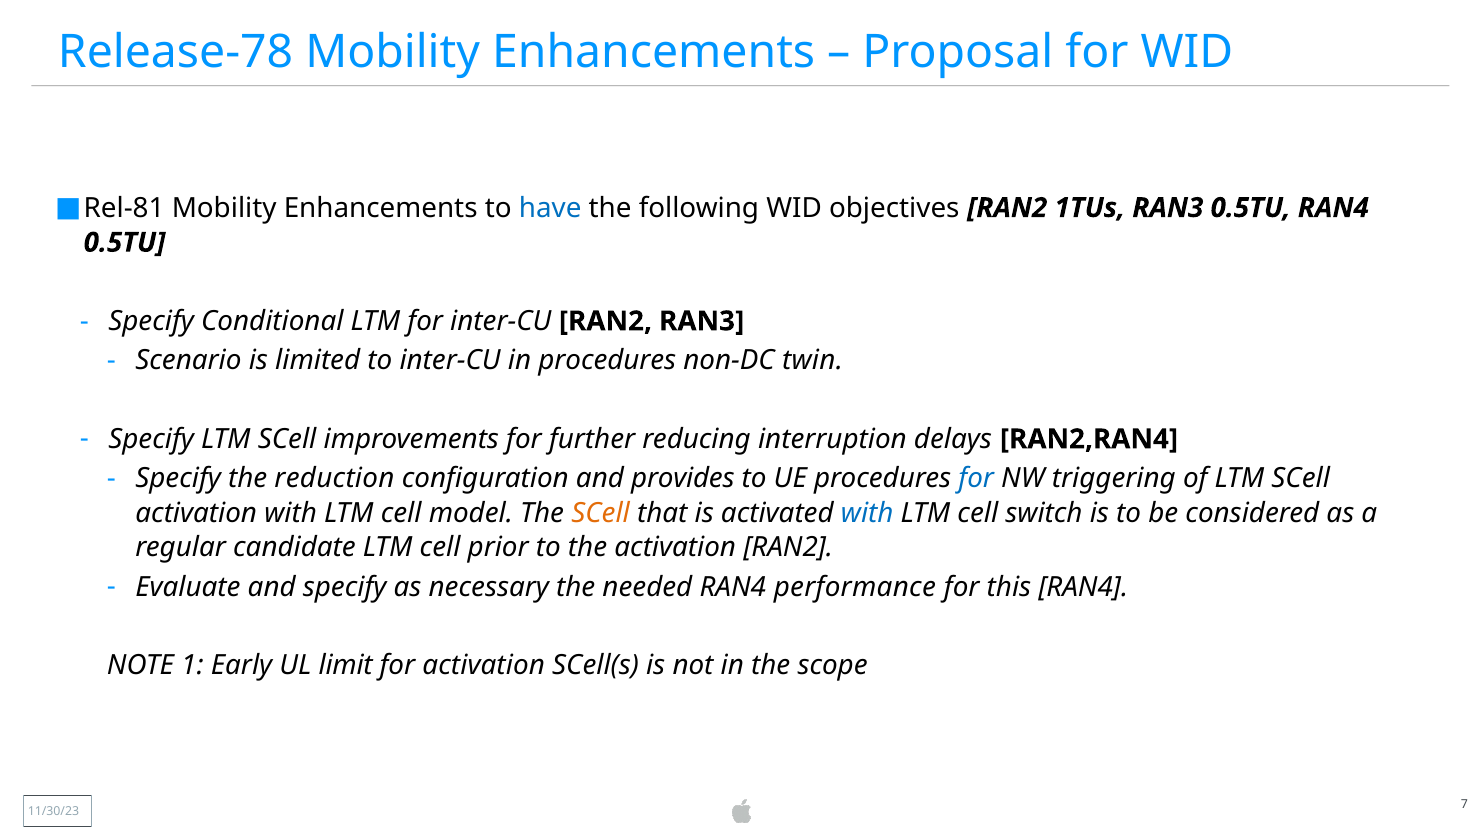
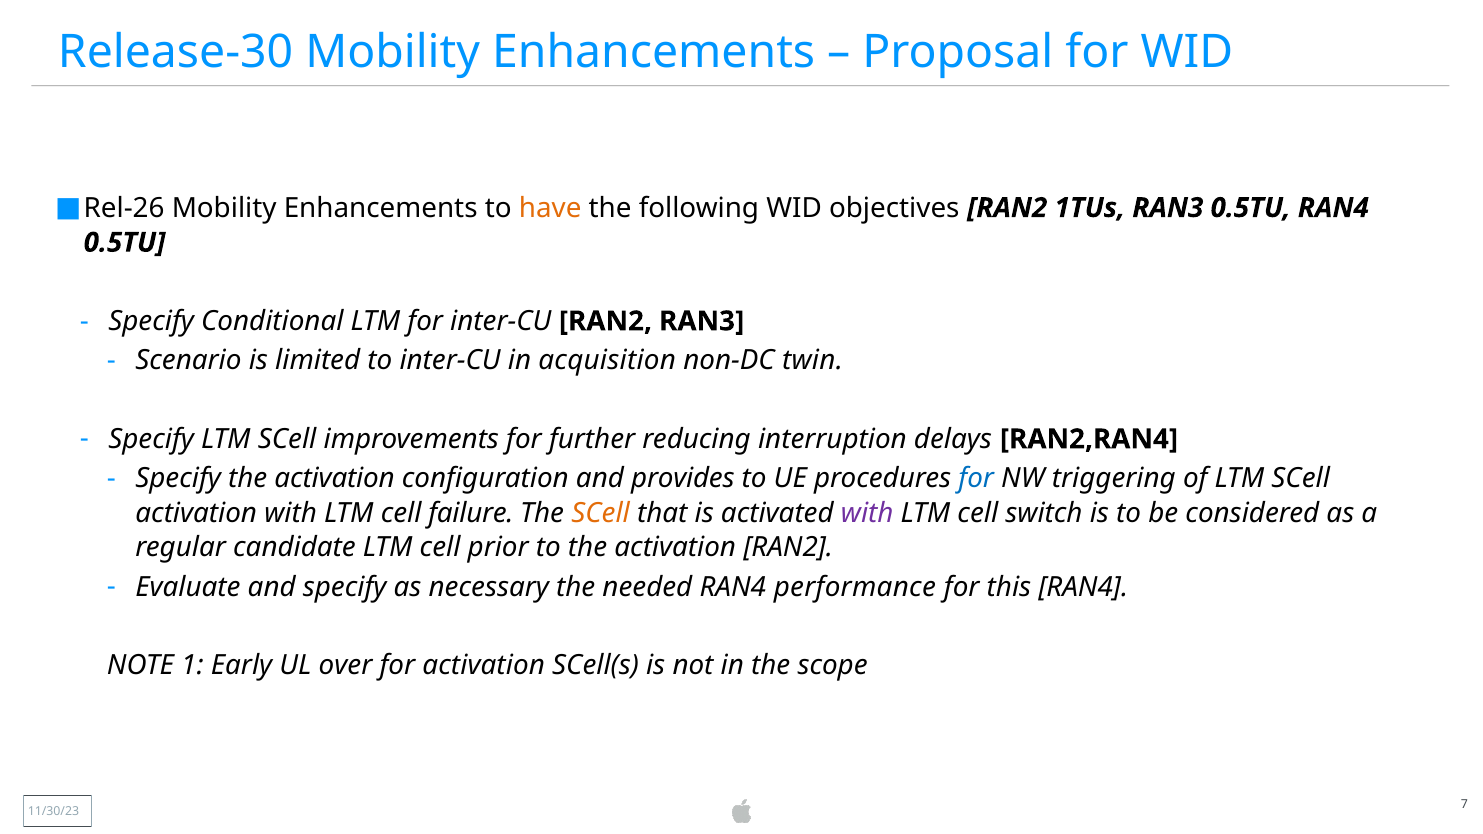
Release-78: Release-78 -> Release-30
Rel-81: Rel-81 -> Rel-26
have colour: blue -> orange
in procedures: procedures -> acquisition
Specify the reduction: reduction -> activation
model: model -> failure
with at (867, 513) colour: blue -> purple
limit: limit -> over
